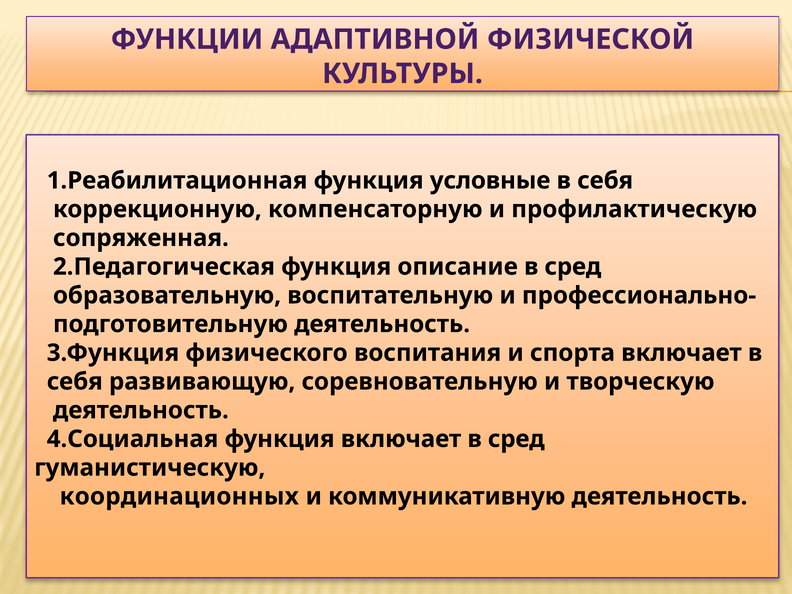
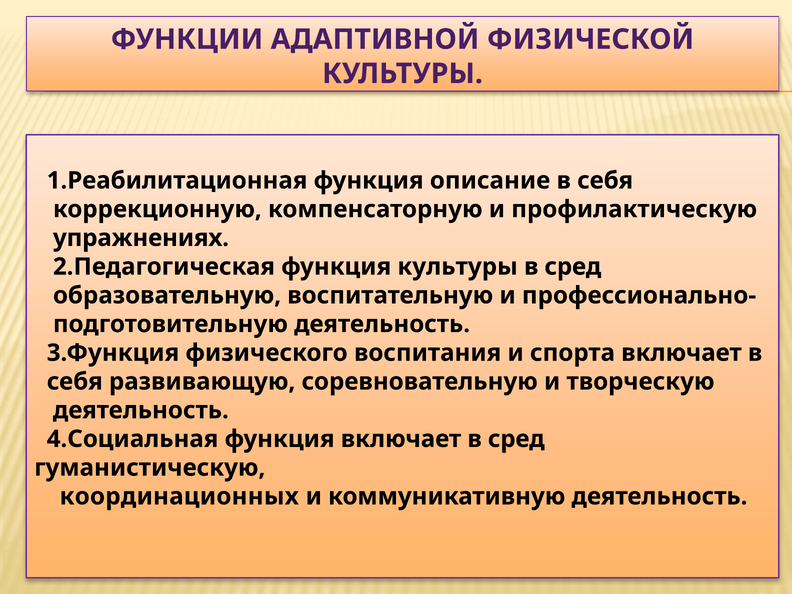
условные: условные -> описание
сопряженная: сопряженная -> упражнениях
функция описание: описание -> культуры
